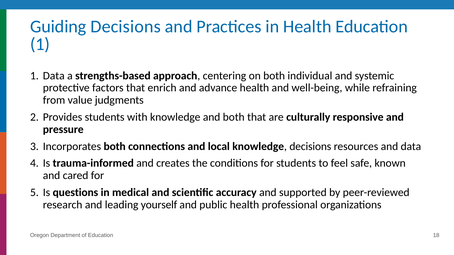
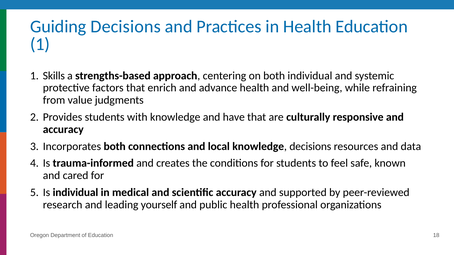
1 Data: Data -> Skills
and both: both -> have
pressure at (63, 129): pressure -> accuracy
Is questions: questions -> individual
